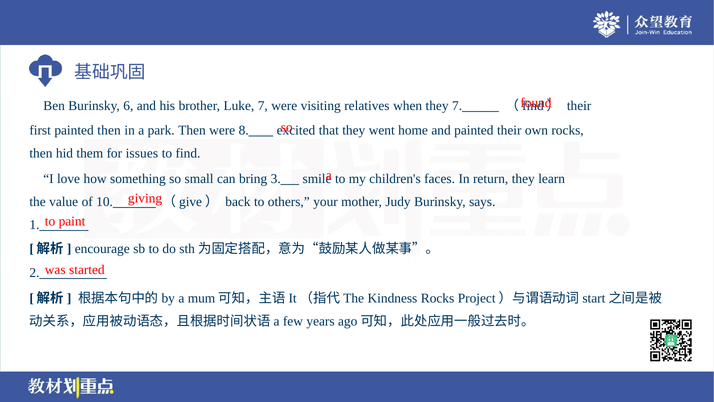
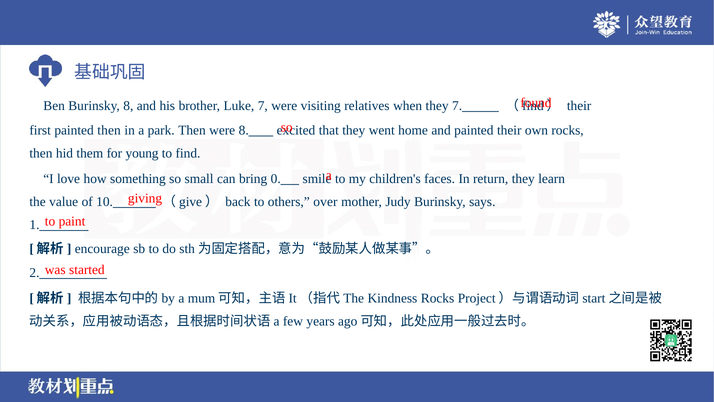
Burinsky 6: 6 -> 8
issues: issues -> young
3: 3 -> 0
your: your -> over
